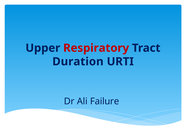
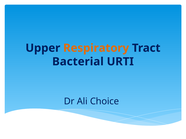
Respiratory colour: red -> orange
Duration: Duration -> Bacterial
Failure: Failure -> Choice
